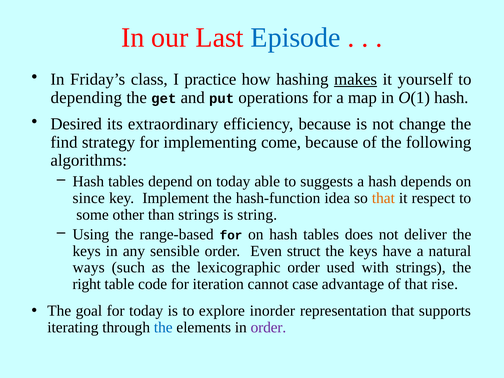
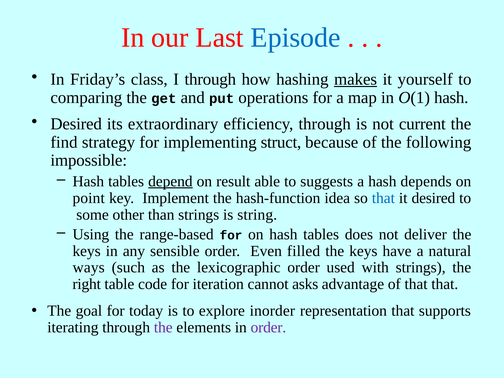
I practice: practice -> through
depending: depending -> comparing
efficiency because: because -> through
change: change -> current
come: come -> struct
algorithms: algorithms -> impossible
depend underline: none -> present
on today: today -> result
since: since -> point
that at (383, 198) colour: orange -> blue
it respect: respect -> desired
struct: struct -> filled
case: case -> asks
that rise: rise -> that
the at (163, 327) colour: blue -> purple
